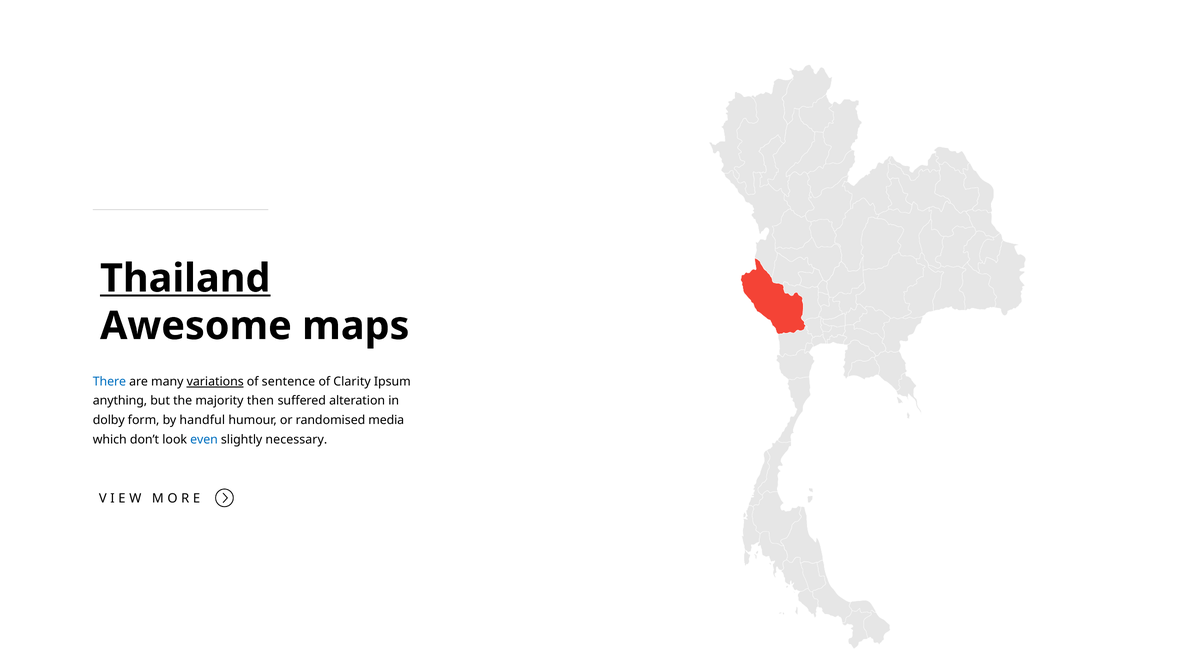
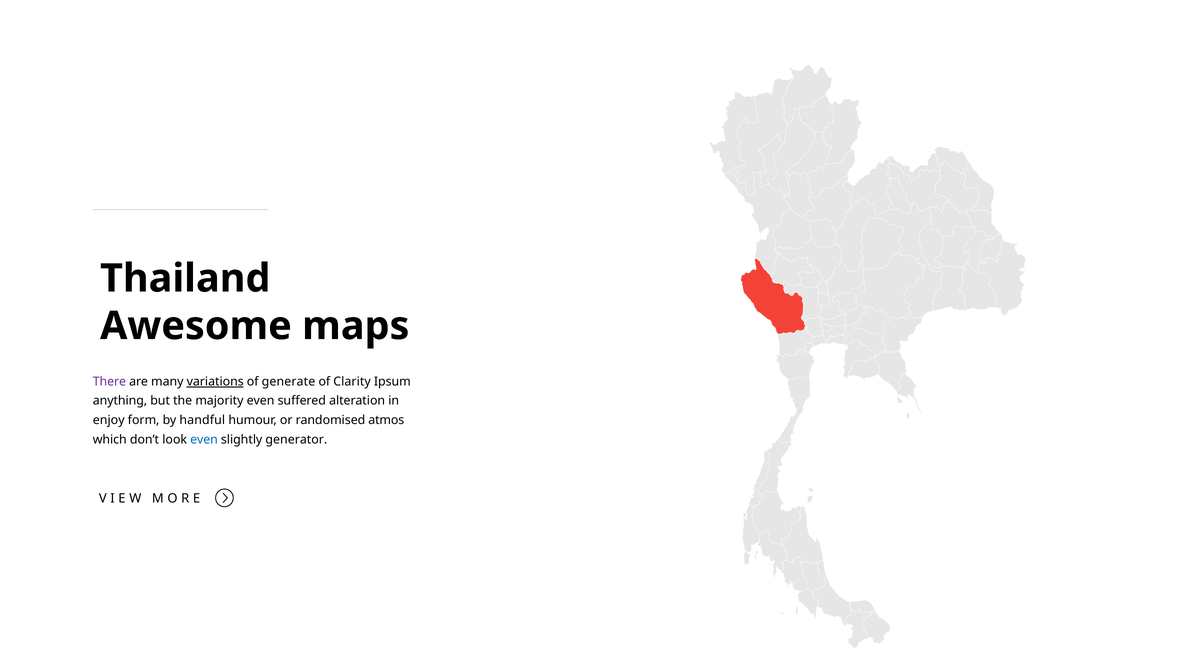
Thailand underline: present -> none
There colour: blue -> purple
sentence: sentence -> generate
majority then: then -> even
dolby: dolby -> enjoy
media: media -> atmos
necessary: necessary -> generator
